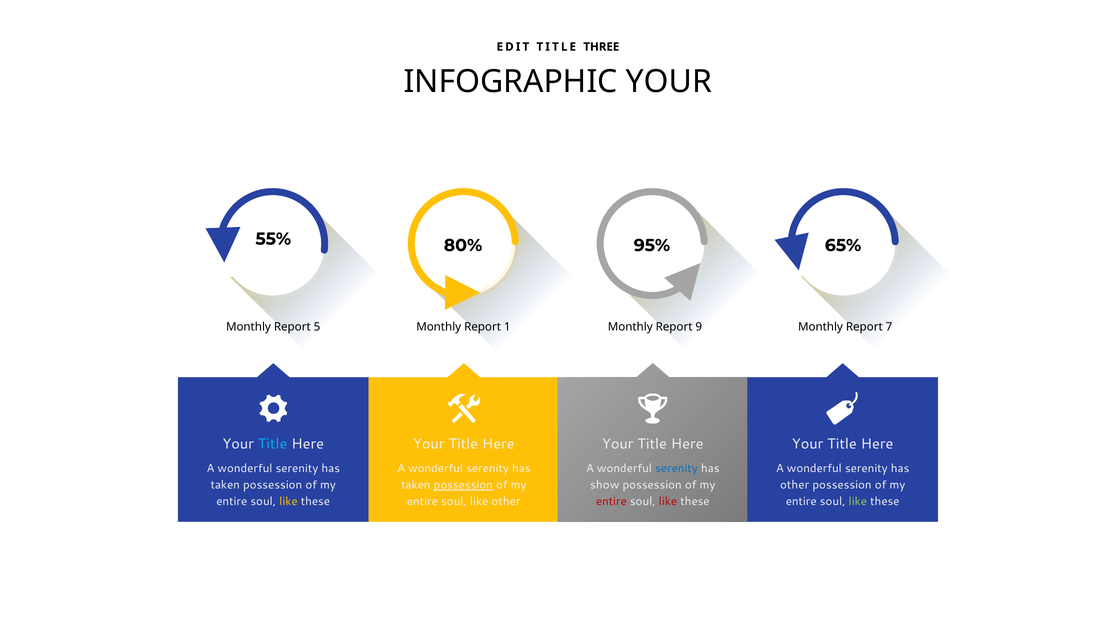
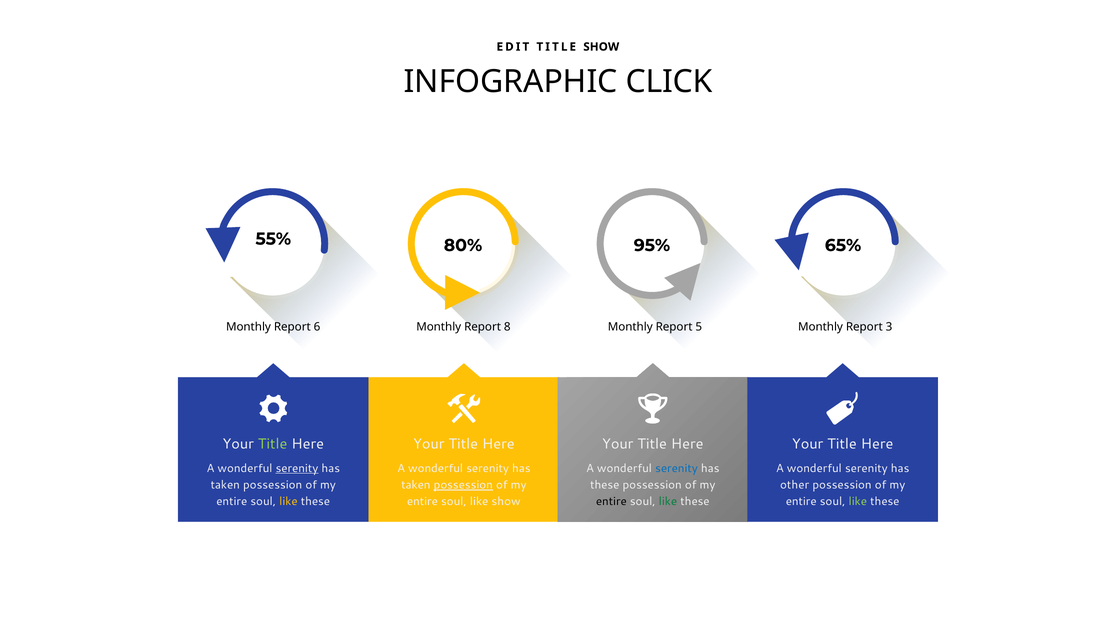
TITLE THREE: THREE -> SHOW
INFOGRAPHIC YOUR: YOUR -> CLICK
5: 5 -> 6
1: 1 -> 8
9: 9 -> 5
7: 7 -> 3
Title at (273, 445) colour: light blue -> light green
serenity at (297, 469) underline: none -> present
show at (605, 486): show -> these
like other: other -> show
entire at (611, 502) colour: red -> black
like at (668, 502) colour: red -> green
